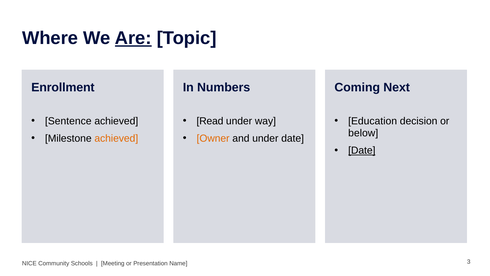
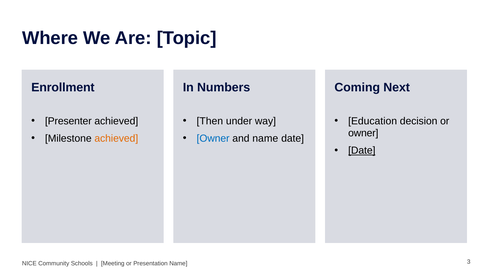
Are underline: present -> none
Sentence: Sentence -> Presenter
Read: Read -> Then
below at (363, 133): below -> owner
Owner at (213, 138) colour: orange -> blue
and under: under -> name
